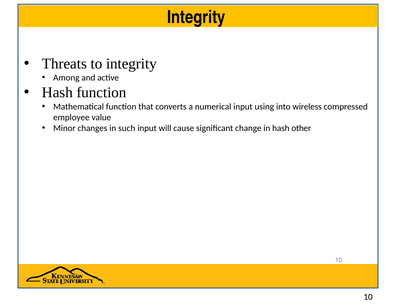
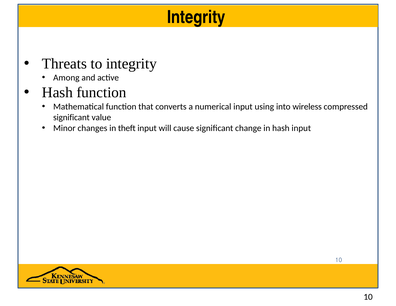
employee at (71, 117): employee -> significant
such: such -> theft
hash other: other -> input
